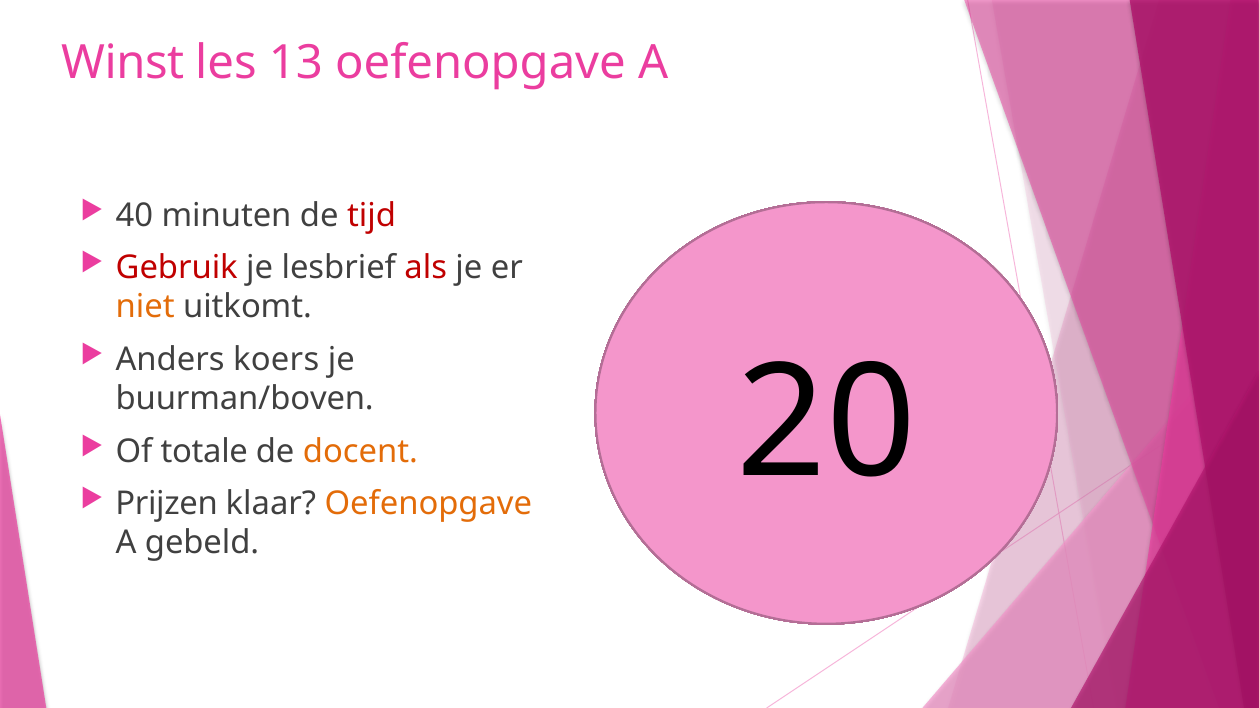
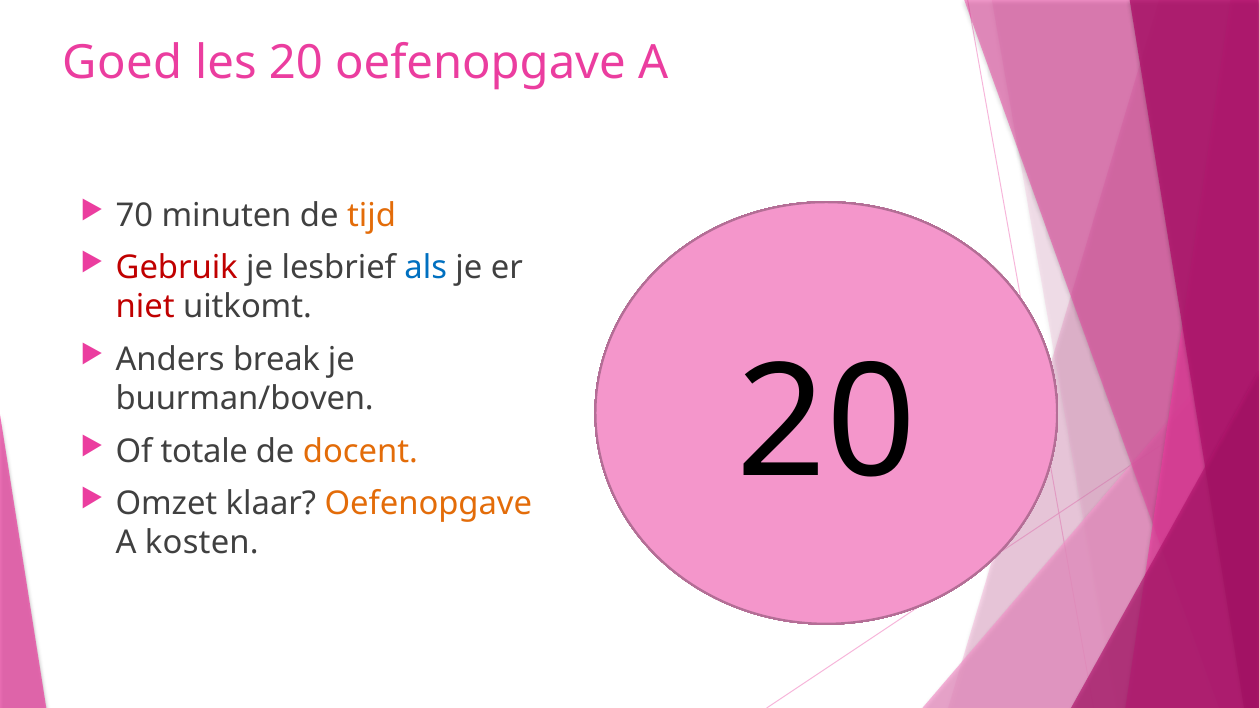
Winst: Winst -> Goed
les 13: 13 -> 20
40: 40 -> 70
tijd colour: red -> orange
als colour: red -> blue
niet colour: orange -> red
koers: koers -> break
Prijzen: Prijzen -> Omzet
gebeld: gebeld -> kosten
